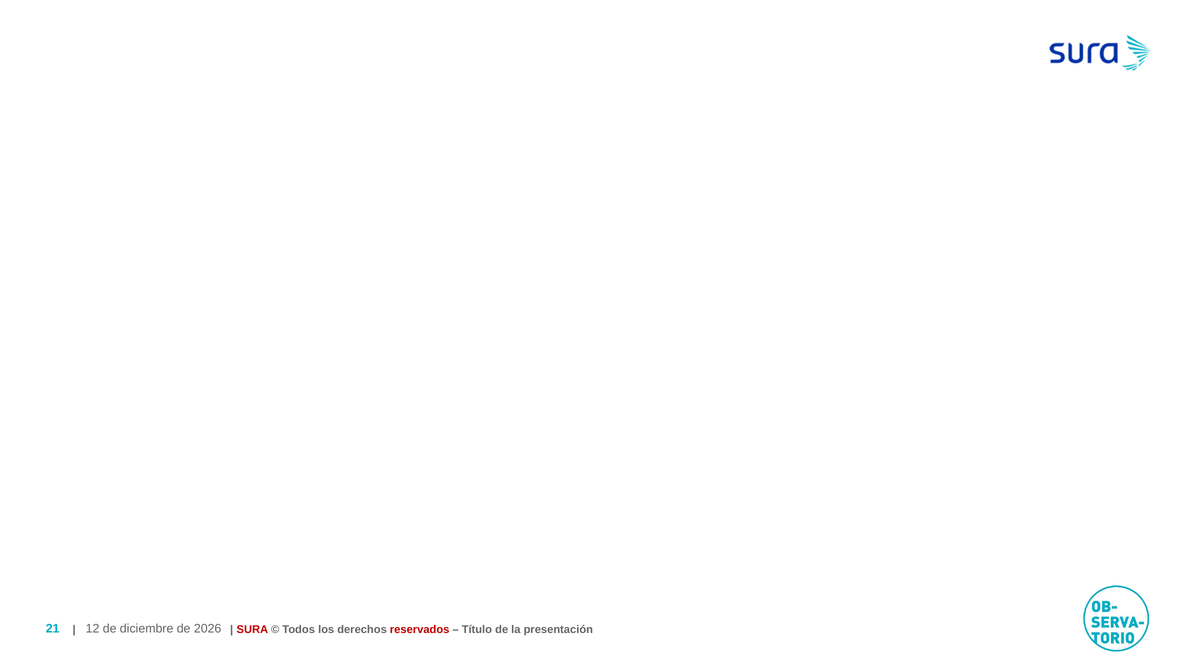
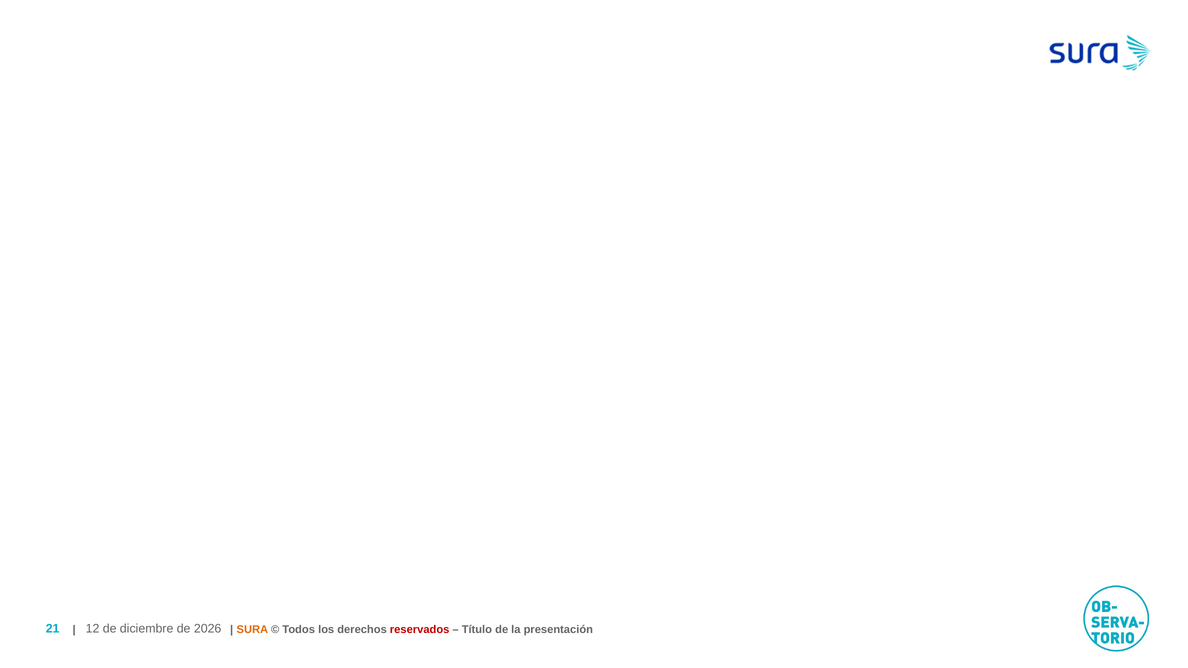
SURA colour: red -> orange
